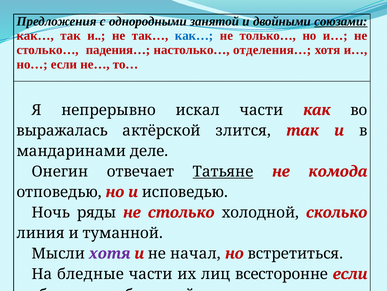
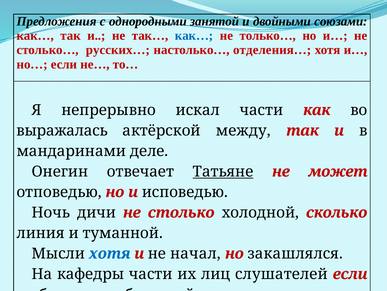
союзами underline: present -> none
падения…: падения… -> русских…
злится: злится -> между
комода: комода -> может
ряды: ряды -> дичи
хотя at (110, 253) colour: purple -> blue
встретиться: встретиться -> закашлялся
бледные: бледные -> кафедры
всесторонне: всесторонне -> слушателей
